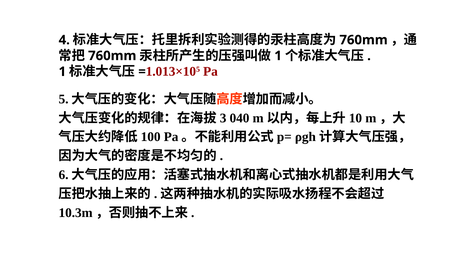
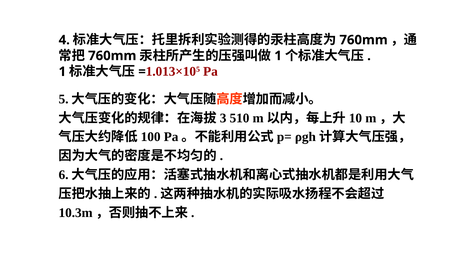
040: 040 -> 510
